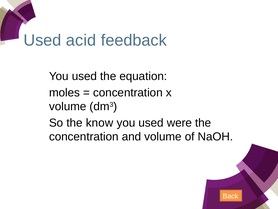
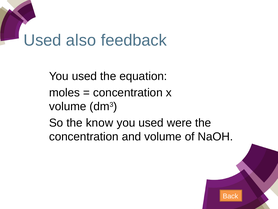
acid: acid -> also
